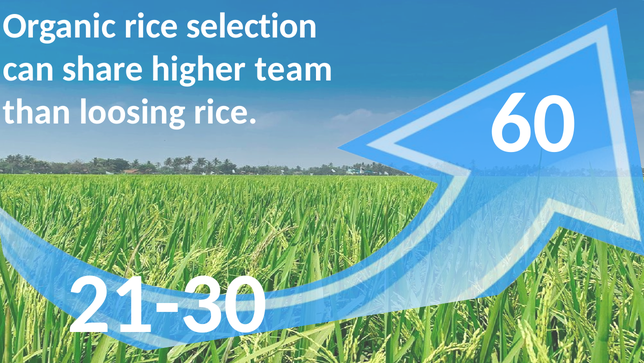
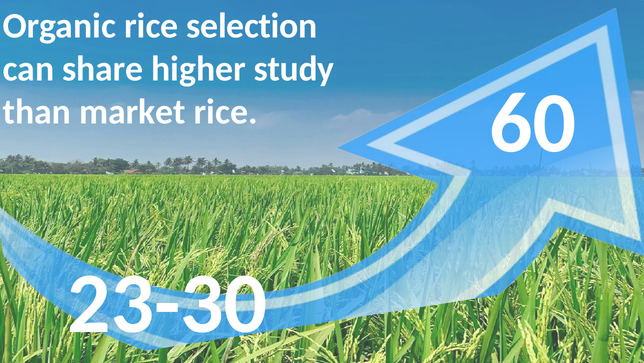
team: team -> study
loosing: loosing -> market
21-30: 21-30 -> 23-30
